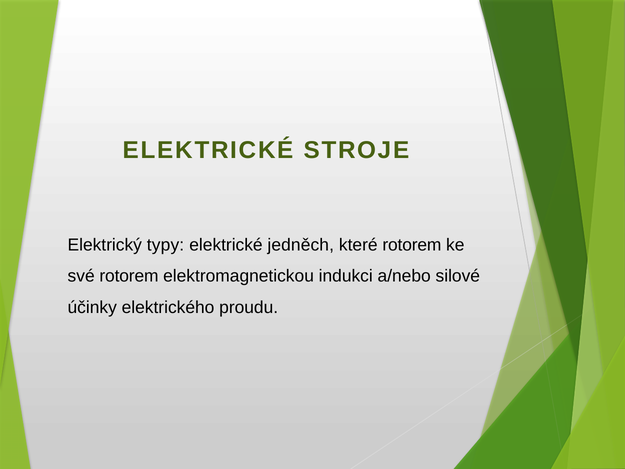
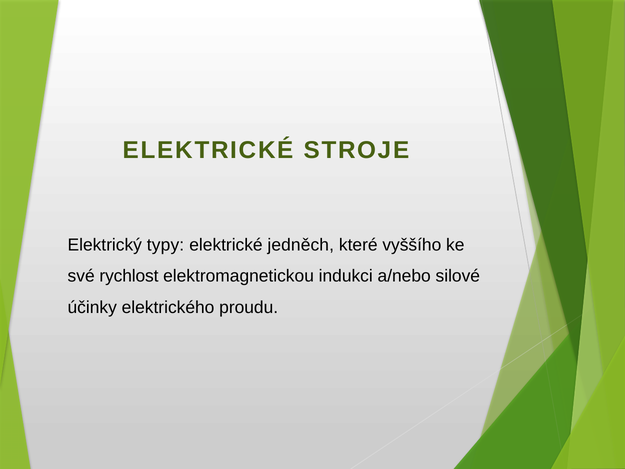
které rotorem: rotorem -> vyššího
své rotorem: rotorem -> rychlost
